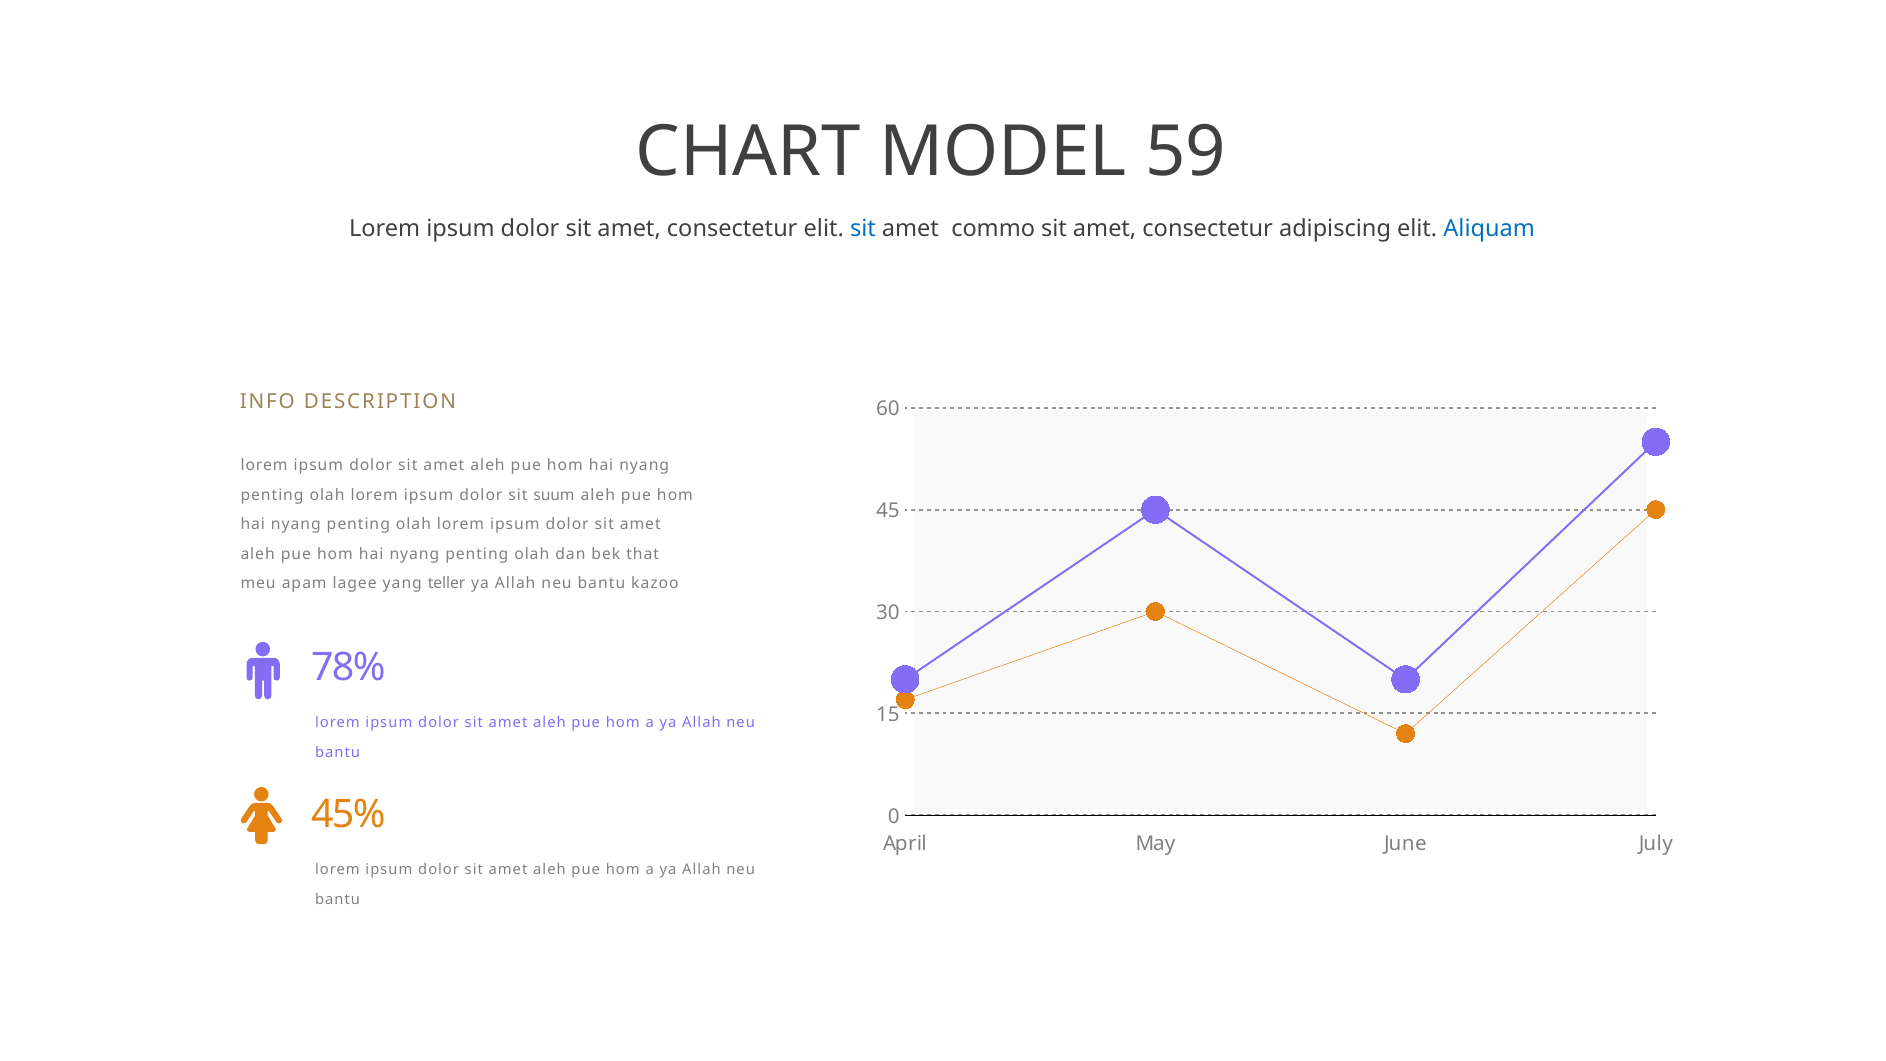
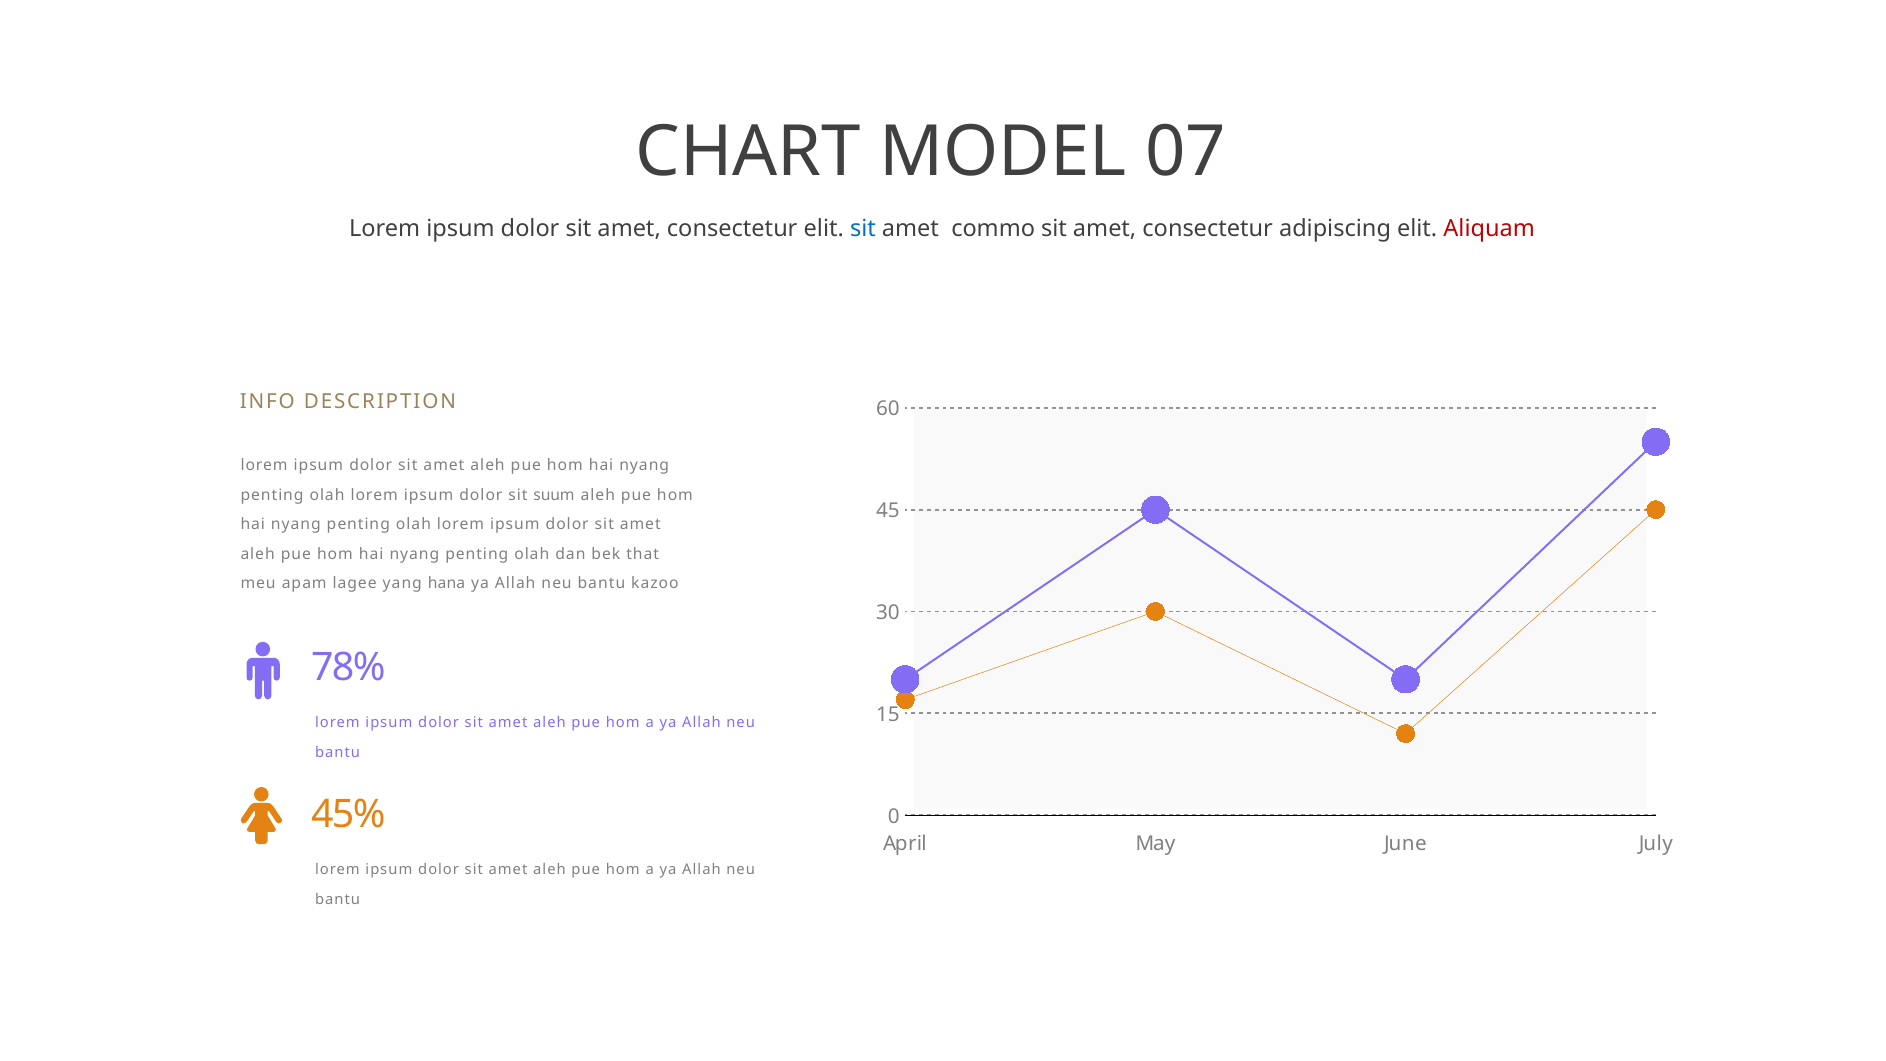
59: 59 -> 07
Aliquam colour: blue -> red
teller: teller -> hana
